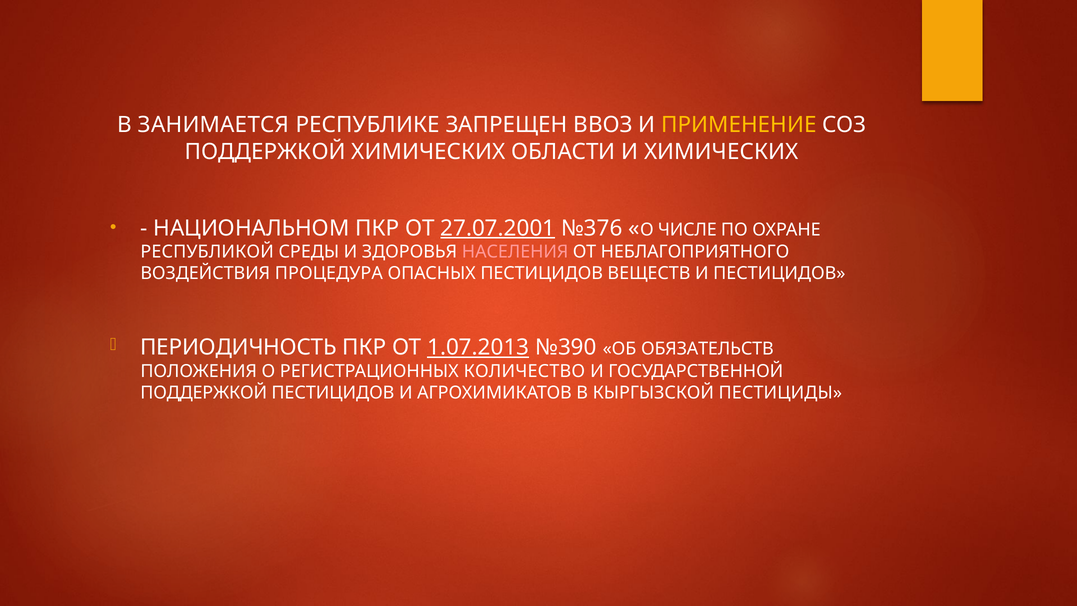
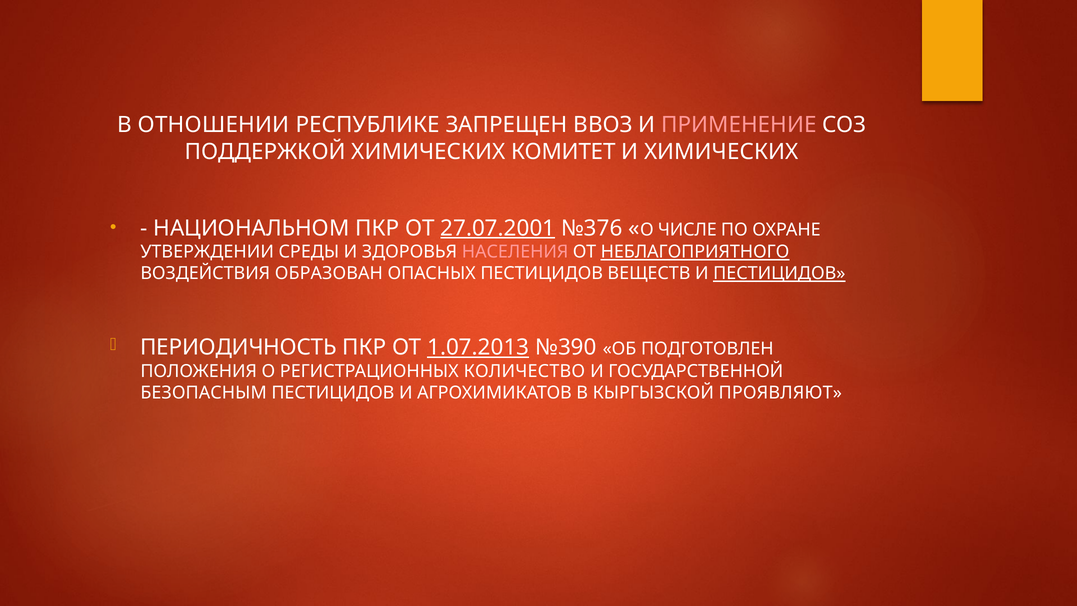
ЗАНИМАЕТСЯ: ЗАНИМАЕТСЯ -> ОТНОШЕНИИ
ПРИМЕНЕНИЕ colour: yellow -> pink
ОБЛАСТИ: ОБЛАСТИ -> КОМИТЕТ
РЕСПУБЛИКОЙ: РЕСПУБЛИКОЙ -> УТВЕРЖДЕНИИ
НЕБЛАГОПРИЯТНОГО underline: none -> present
ПРОЦЕДУРА: ПРОЦЕДУРА -> ОБРАЗОВАН
ПЕСТИЦИДОВ at (779, 274) underline: none -> present
ОБЯЗАТЕЛЬСТВ: ОБЯЗАТЕЛЬСТВ -> ПОДГОТОВЛЕН
ПОДДЕРЖКОЙ at (204, 393): ПОДДЕРЖКОЙ -> БЕЗОПАСНЫМ
ПЕСТИЦИДЫ: ПЕСТИЦИДЫ -> ПРОЯВЛЯЮТ
